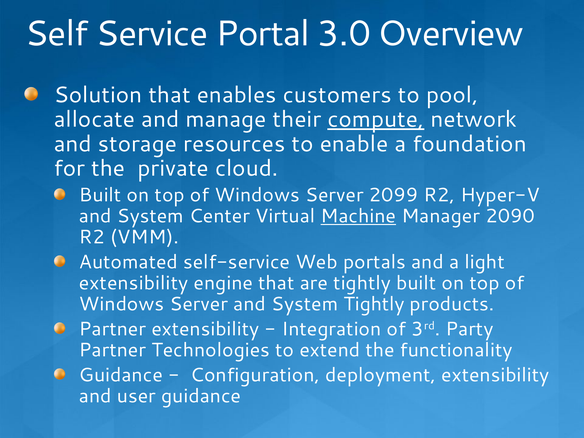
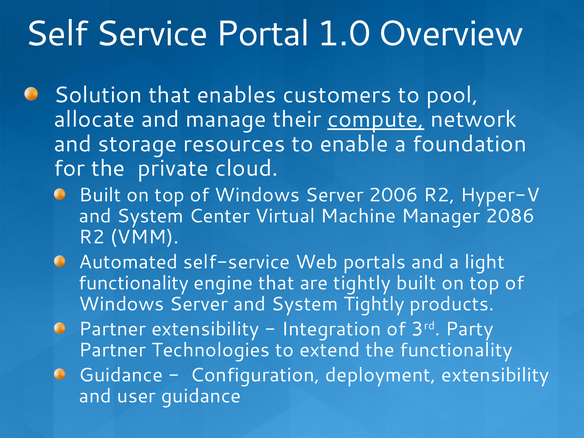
3.0: 3.0 -> 1.0
2099: 2099 -> 2006
Machine underline: present -> none
2090: 2090 -> 2086
extensibility at (134, 283): extensibility -> functionality
